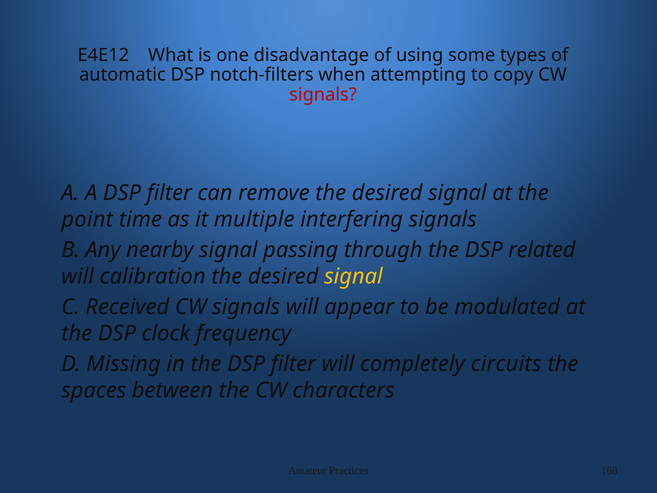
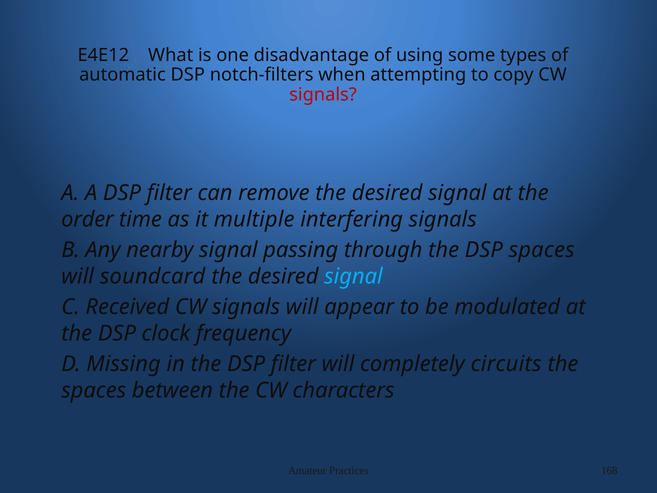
point: point -> order
DSP related: related -> spaces
calibration: calibration -> soundcard
signal at (353, 276) colour: yellow -> light blue
